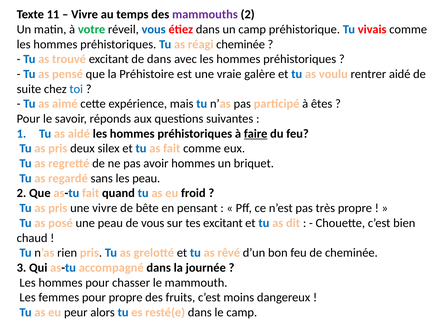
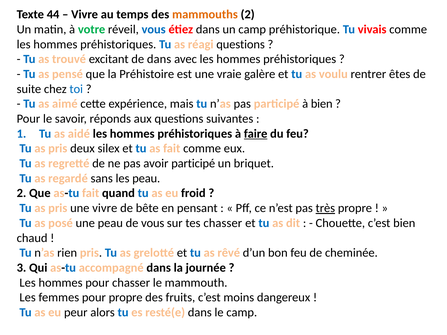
11: 11 -> 44
mammouths colour: purple -> orange
réagi cheminée: cheminée -> questions
rentrer aidé: aidé -> êtes
à êtes: êtes -> bien
avoir hommes: hommes -> participé
très underline: none -> present
tes excitant: excitant -> chasser
